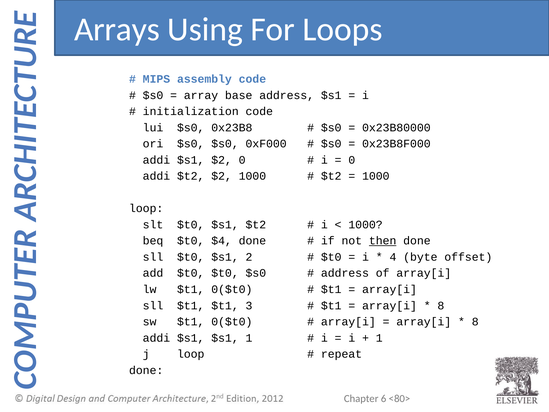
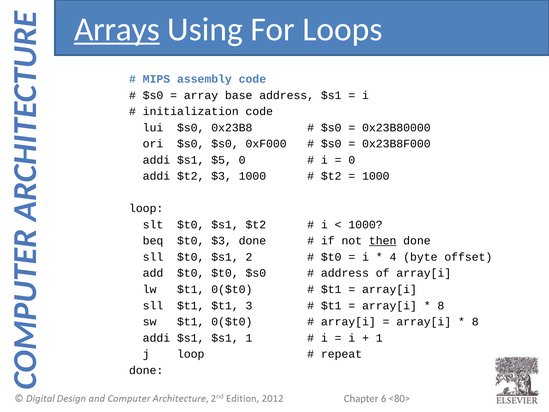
Arrays underline: none -> present
$s1 $2: $2 -> $5
$t2 $2: $2 -> $3
$t0 $4: $4 -> $3
